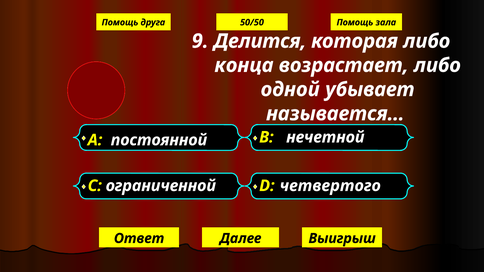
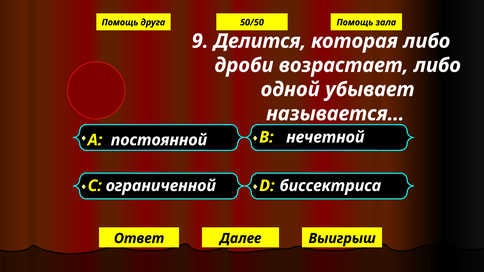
конца: конца -> дроби
четвертого: четвертого -> биссектриса
